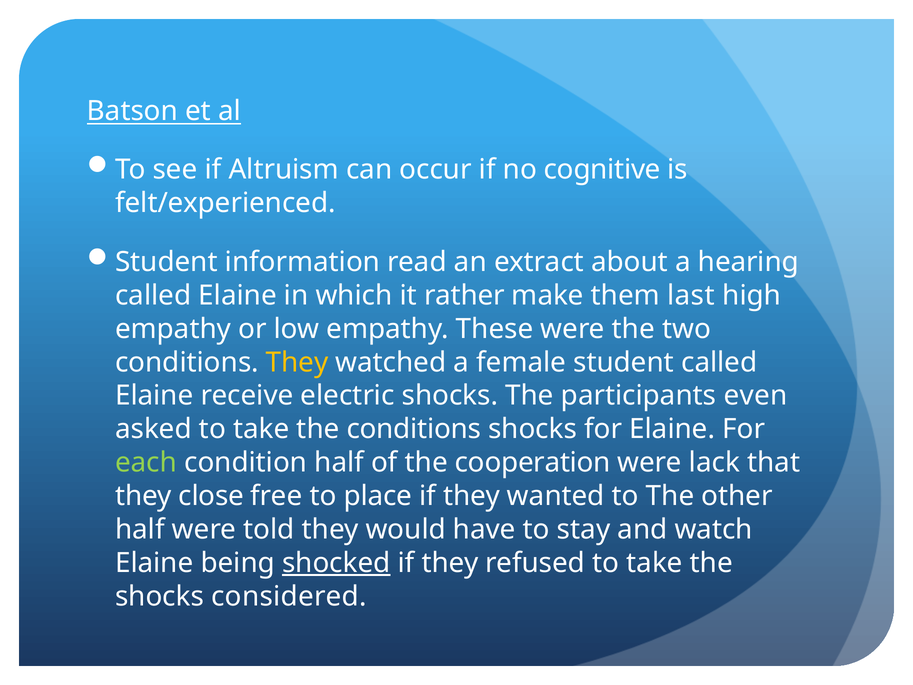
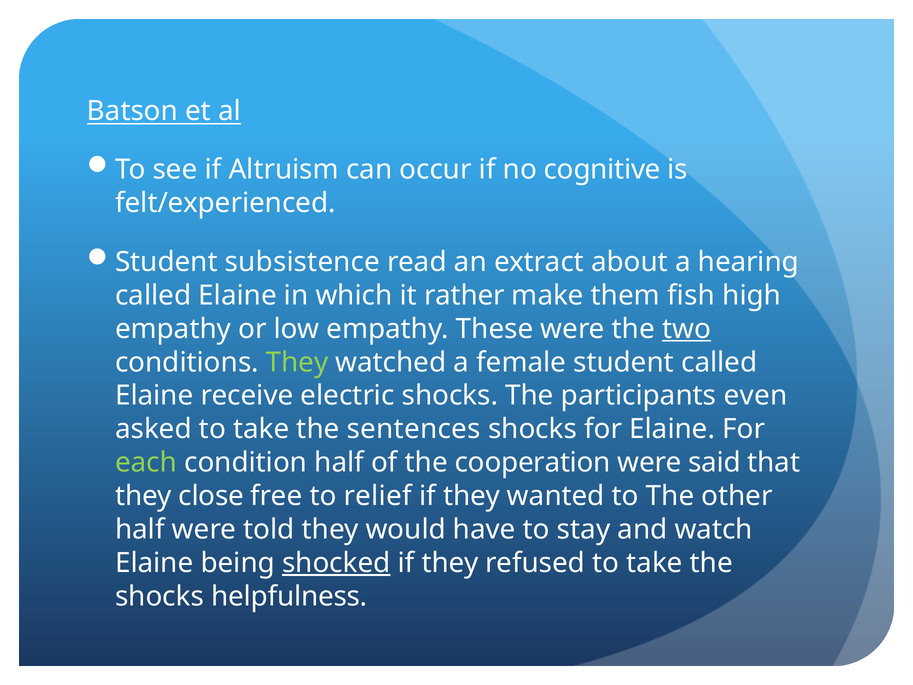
information: information -> subsistence
last: last -> fish
two underline: none -> present
They at (297, 362) colour: yellow -> light green
the conditions: conditions -> sentences
lack: lack -> said
place: place -> relief
considered: considered -> helpfulness
